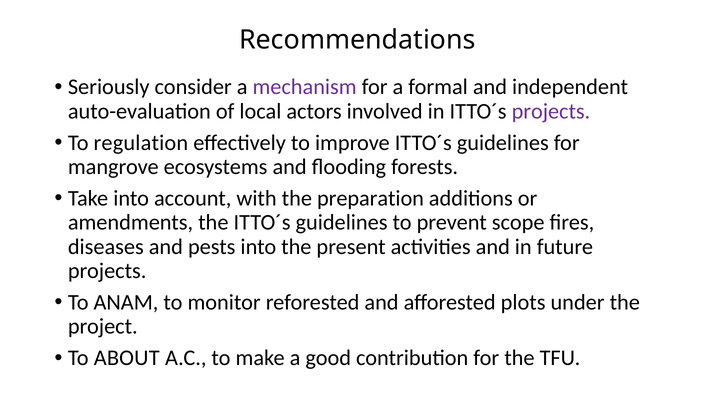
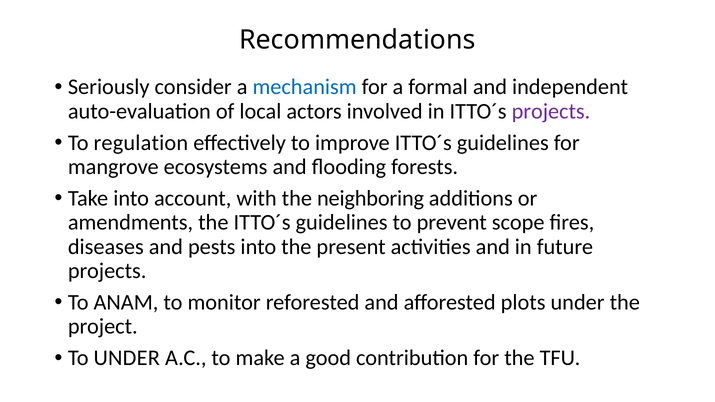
mechanism colour: purple -> blue
preparation: preparation -> neighboring
To ABOUT: ABOUT -> UNDER
